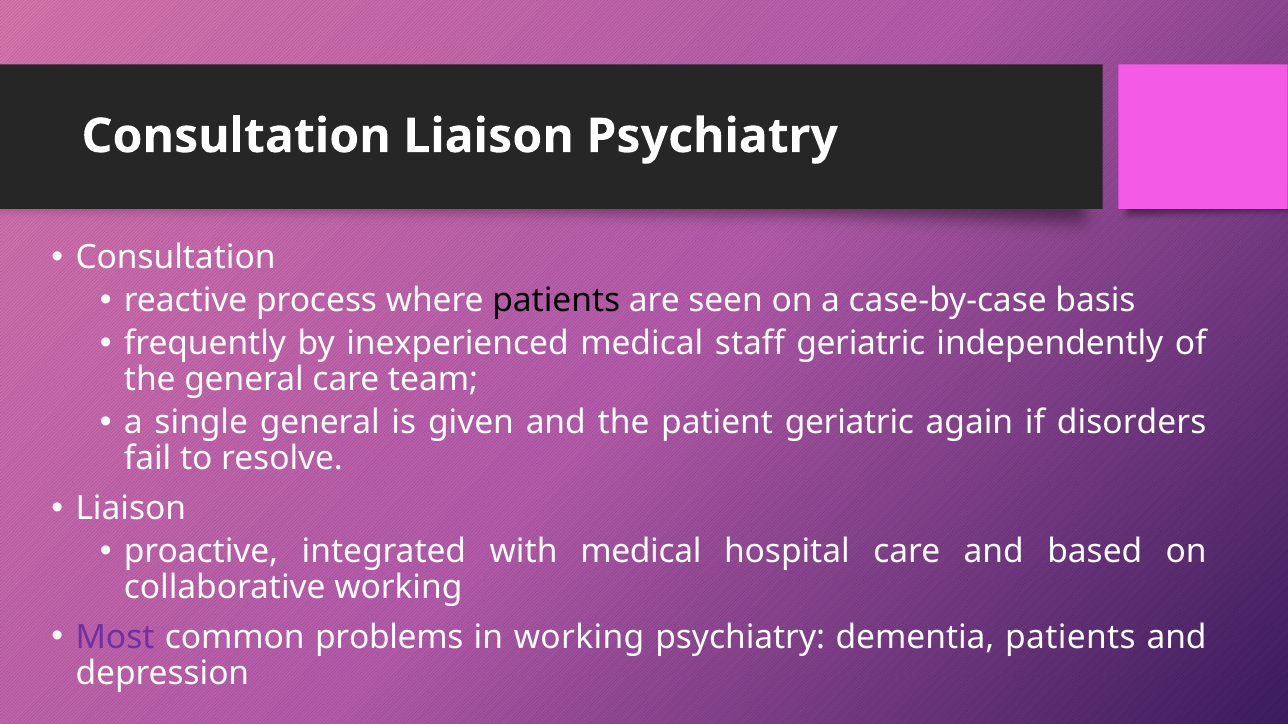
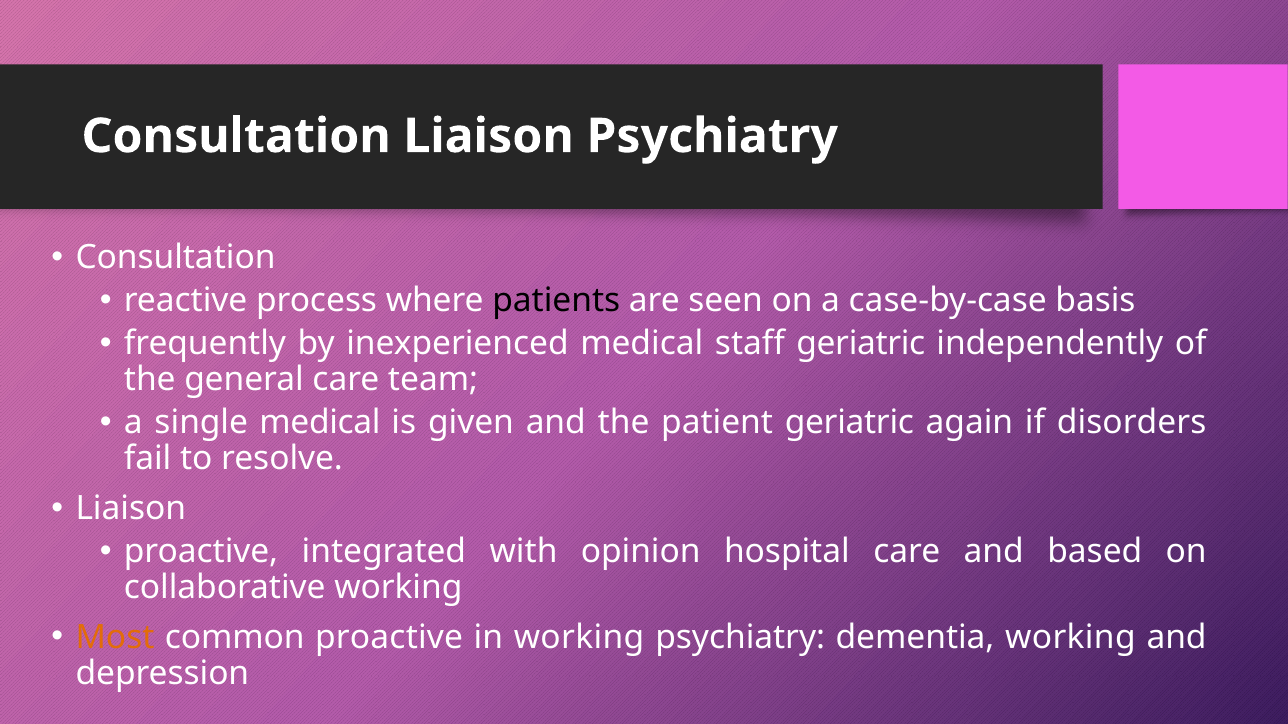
single general: general -> medical
with medical: medical -> opinion
Most colour: purple -> orange
common problems: problems -> proactive
dementia patients: patients -> working
